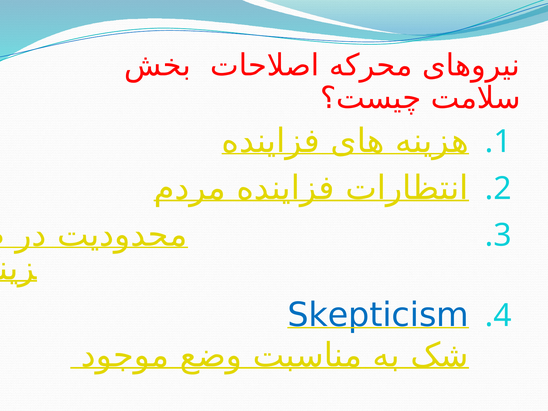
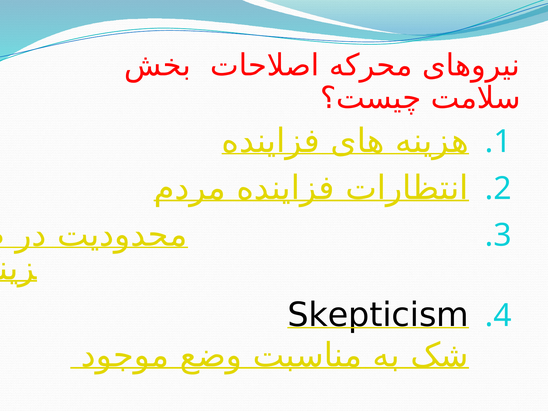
Skepticism colour: blue -> black
